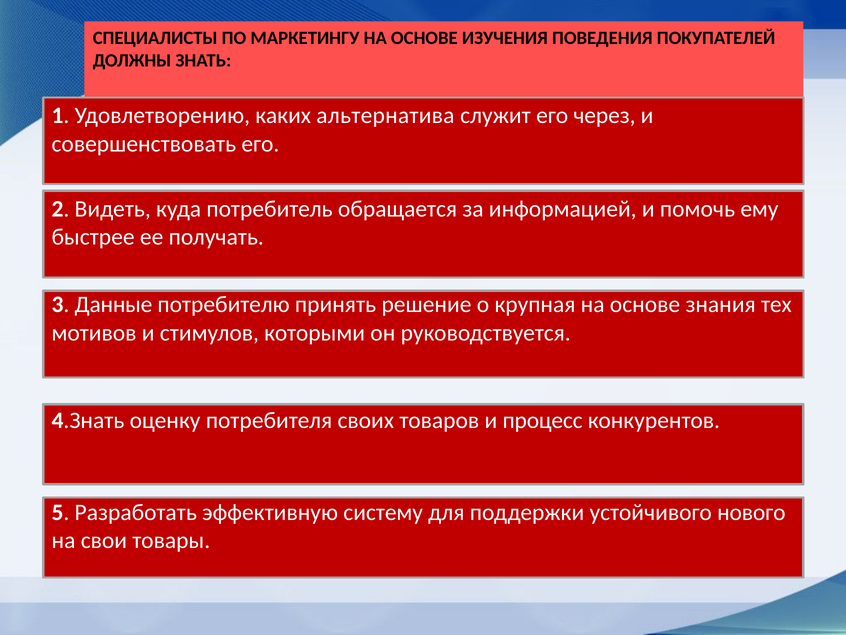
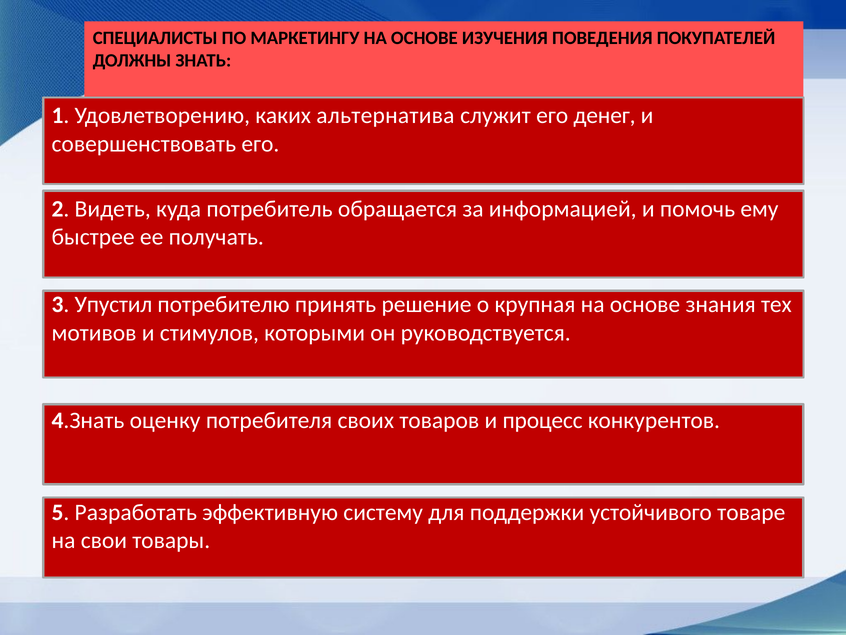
через: через -> денег
Данные: Данные -> Упустил
нового: нового -> товаре
